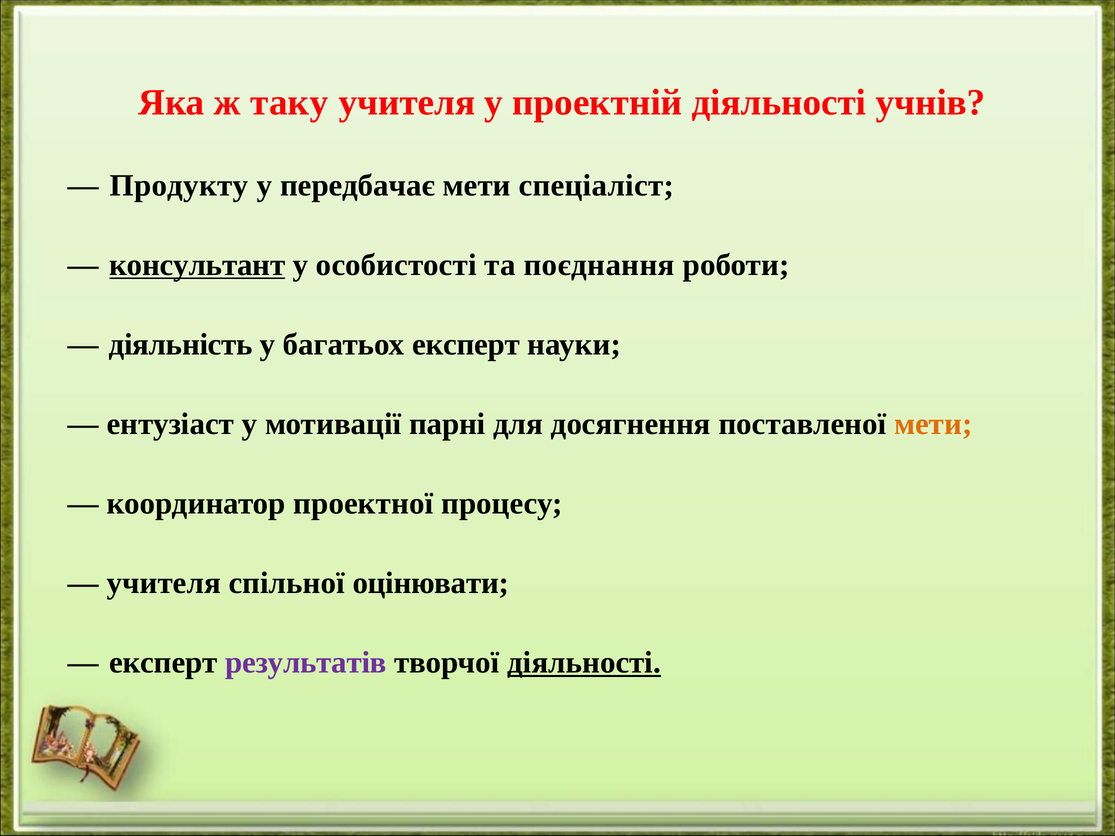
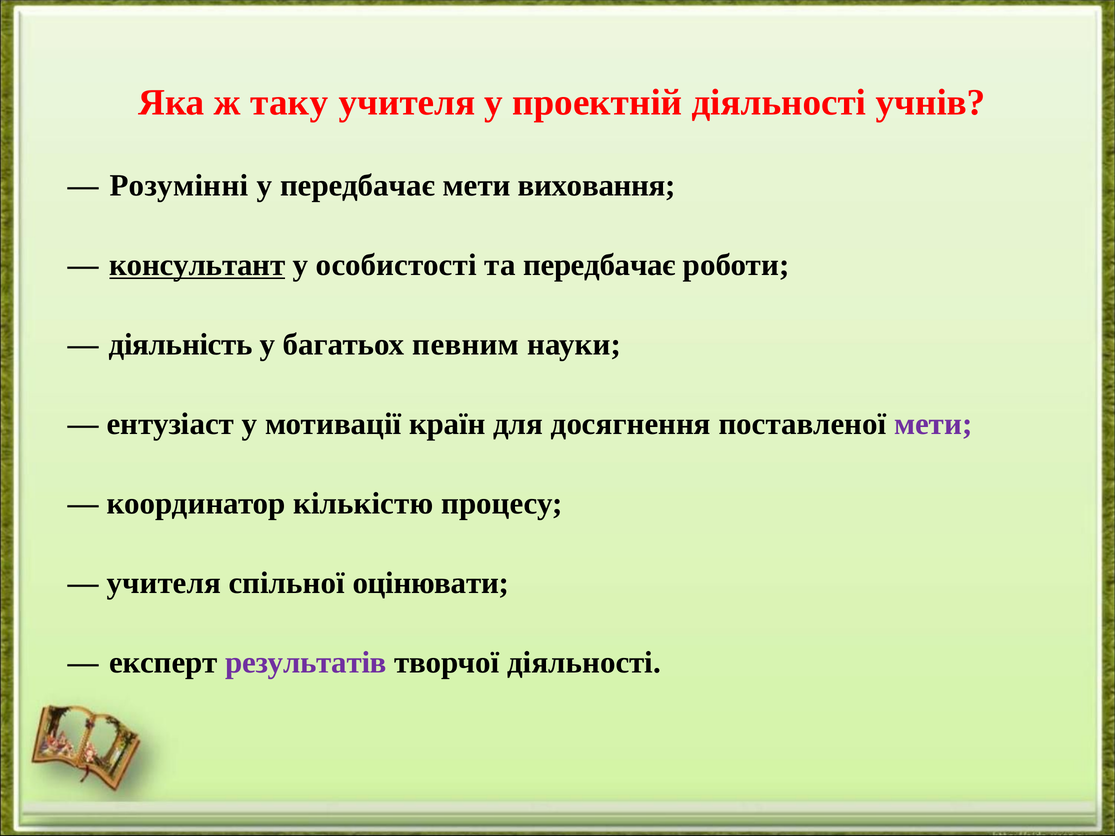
Продукту: Продукту -> Розумінні
спеціаліст: спеціаліст -> виховання
та поєднання: поєднання -> передбачає
багатьох експерт: експерт -> певним
парні: парні -> країн
мети at (933, 424) colour: orange -> purple
проектної: проектної -> кількістю
діяльності at (584, 663) underline: present -> none
